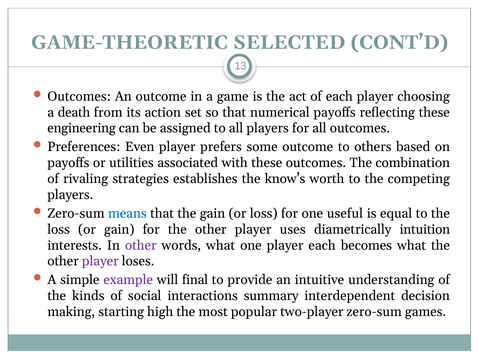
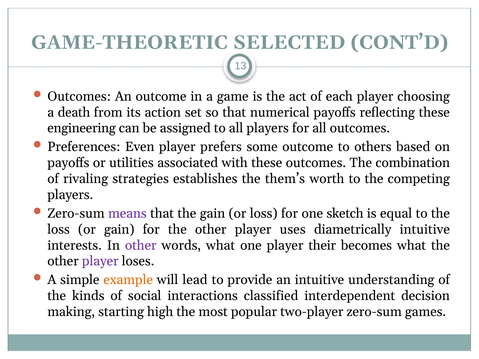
know’s: know’s -> them’s
means colour: blue -> purple
useful: useful -> sketch
diametrically intuition: intuition -> intuitive
player each: each -> their
example colour: purple -> orange
final: final -> lead
summary: summary -> classified
